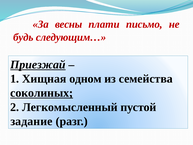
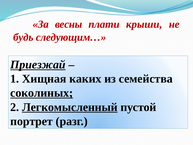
письмо: письмо -> крыши
одном: одном -> каких
Легкомысленный underline: none -> present
задание: задание -> портрет
